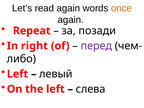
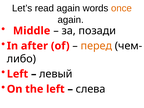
Repeat: Repeat -> Middle
right: right -> after
перед colour: purple -> orange
